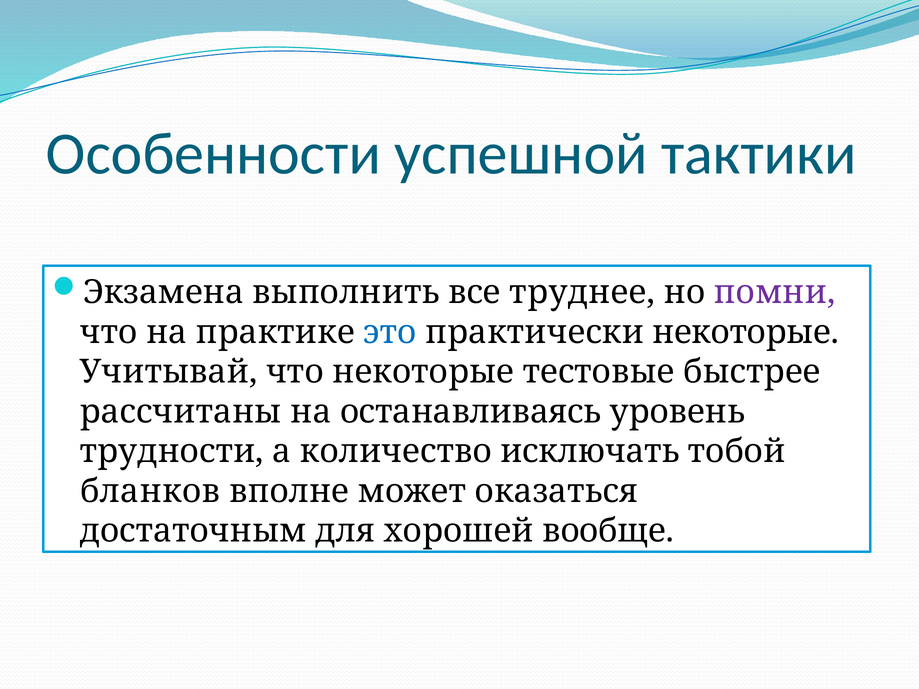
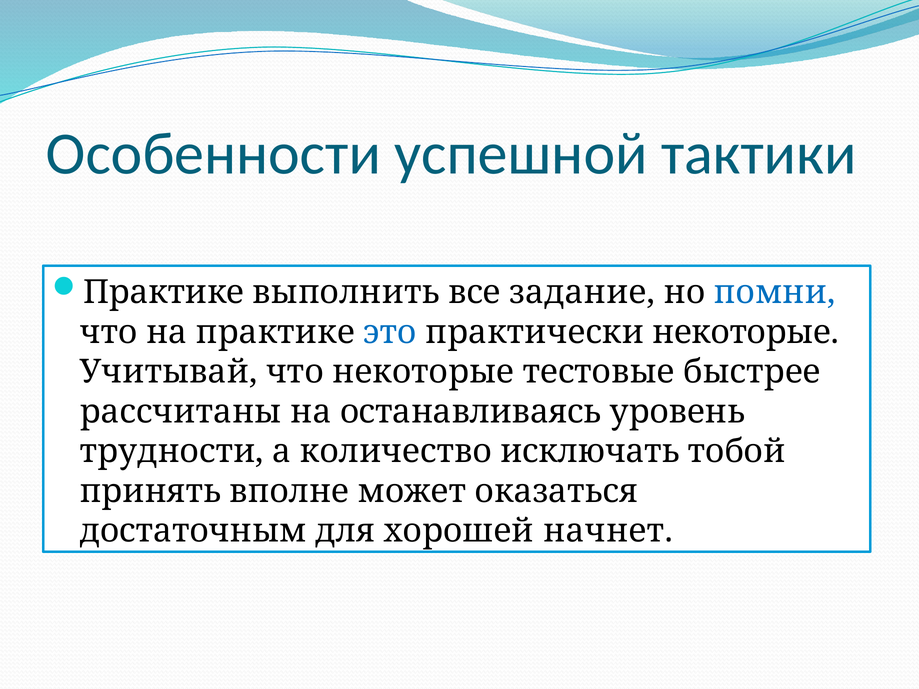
Экзамена at (164, 292): Экзамена -> Практике
труднее: труднее -> задание
помни colour: purple -> blue
бланков: бланков -> принять
вообще: вообще -> начнет
